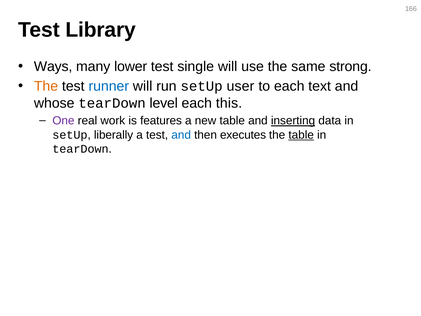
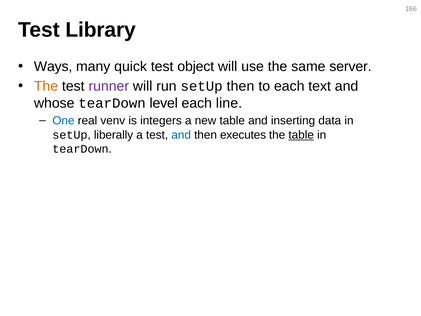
lower: lower -> quick
single: single -> object
strong: strong -> server
runner colour: blue -> purple
setUp user: user -> then
this: this -> line
One colour: purple -> blue
work: work -> venv
features: features -> integers
inserting underline: present -> none
